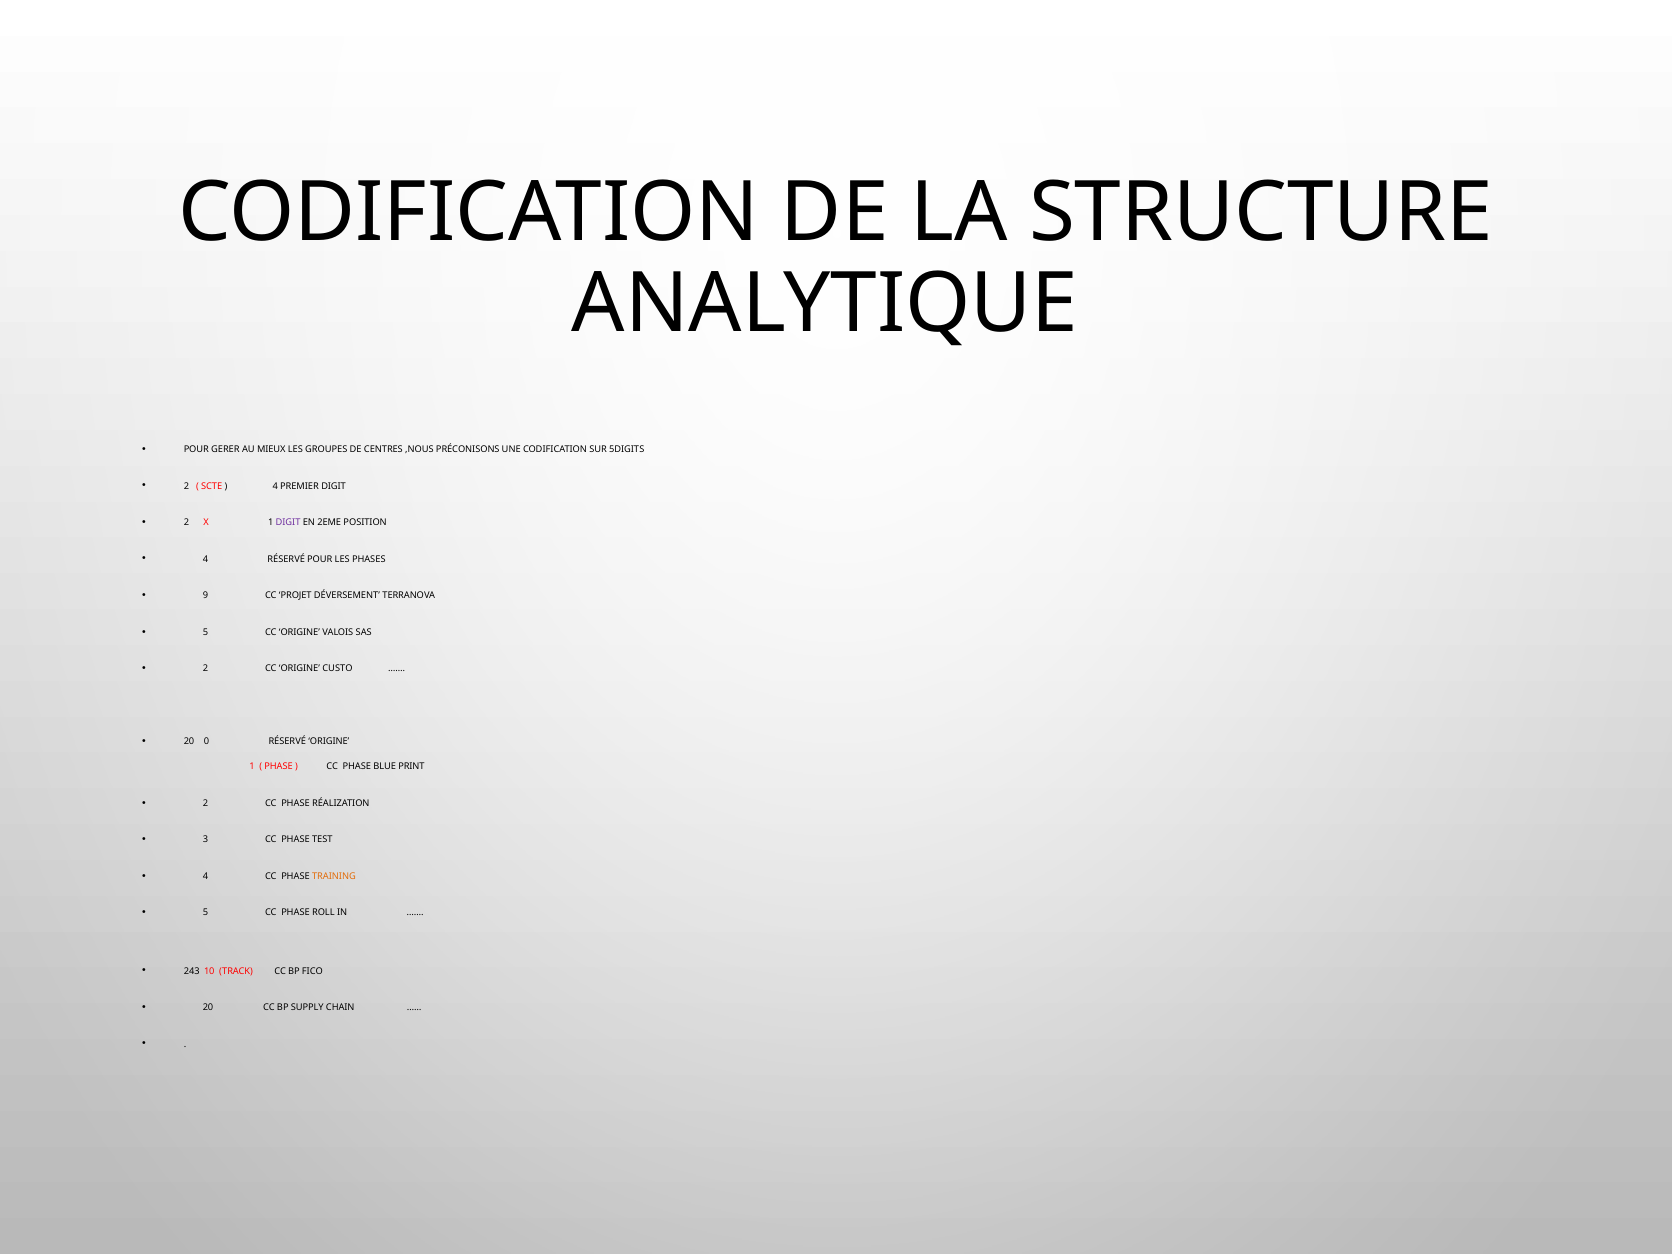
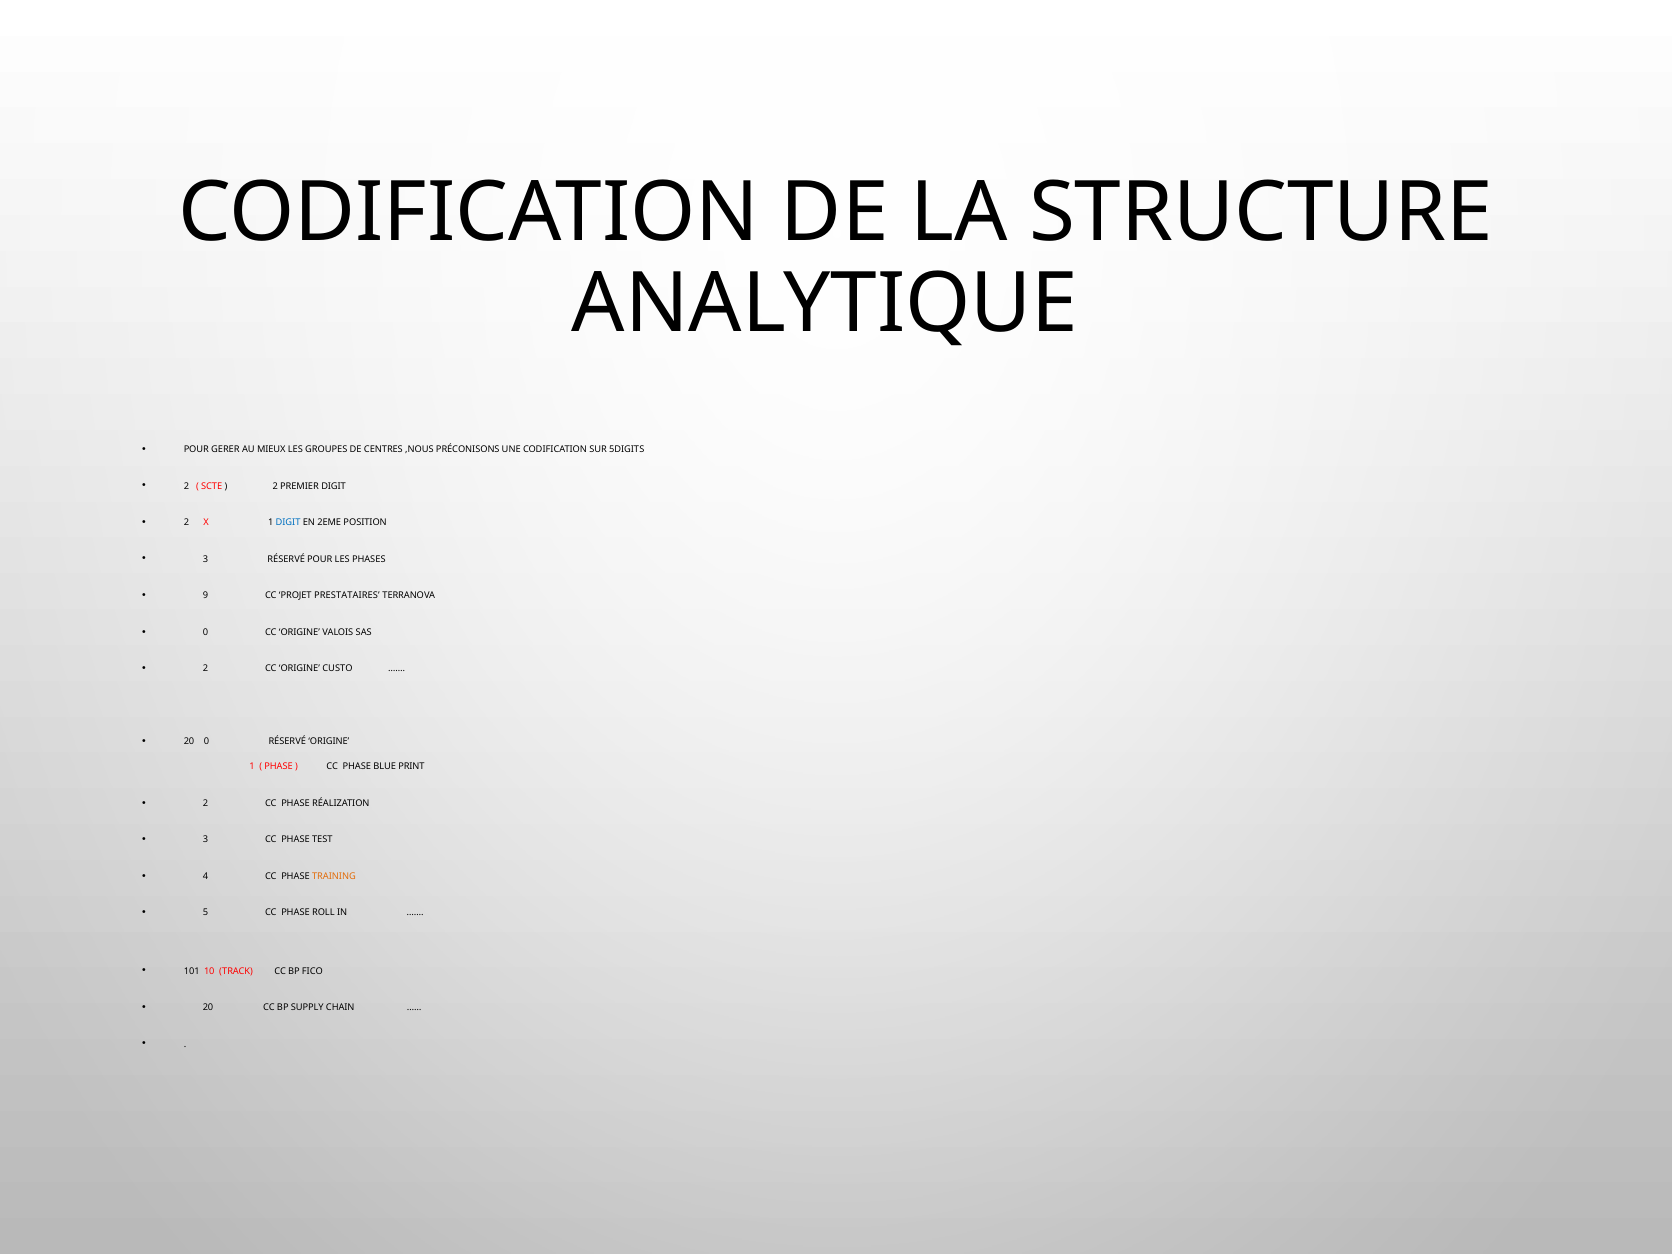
4 at (275, 486): 4 -> 2
DIGIT at (288, 523) colour: purple -> blue
4 at (205, 559): 4 -> 3
DÉVERSEMENT: DÉVERSEMENT -> PRESTATAIRES
5 at (205, 632): 5 -> 0
243: 243 -> 101
